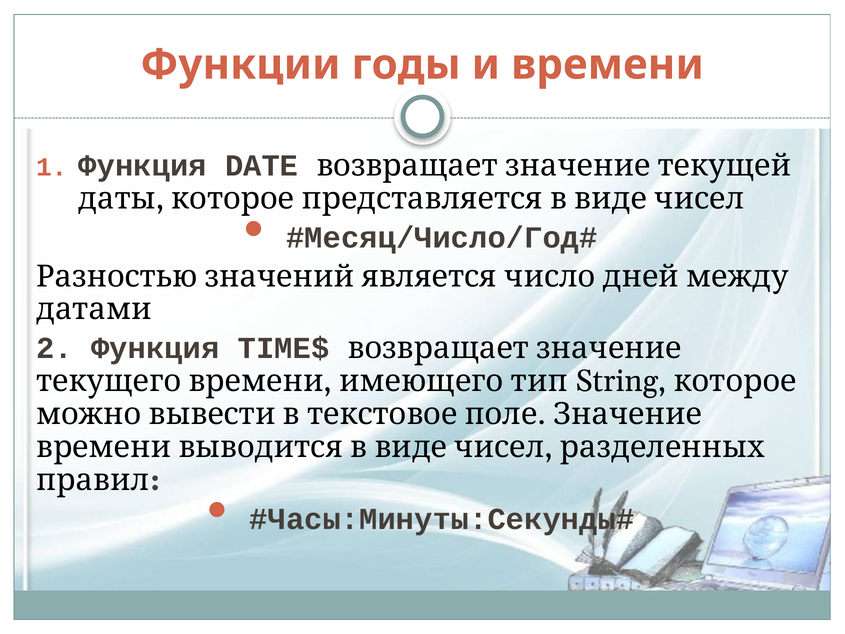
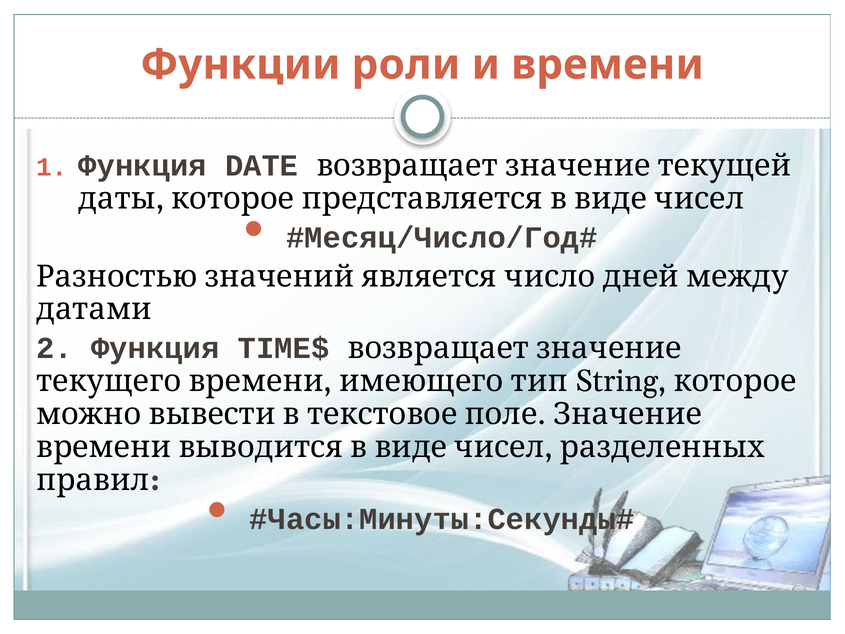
годы: годы -> роли
